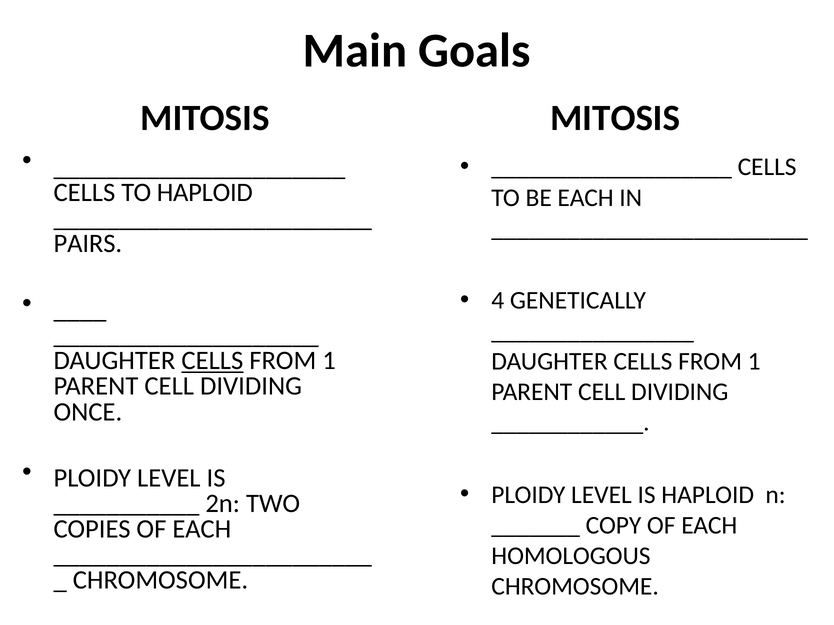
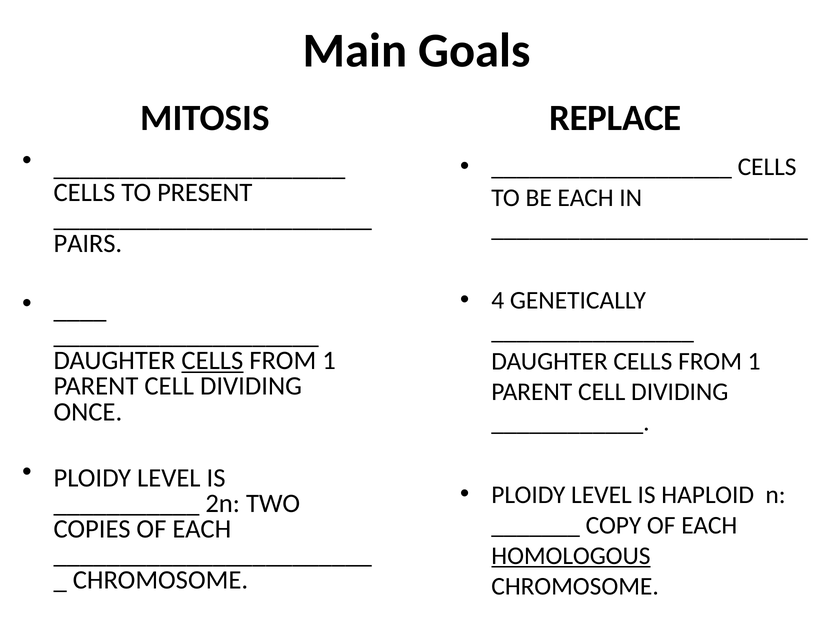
MITOSIS at (615, 118): MITOSIS -> REPLACE
TO HAPLOID: HAPLOID -> PRESENT
HOMOLOGOUS underline: none -> present
